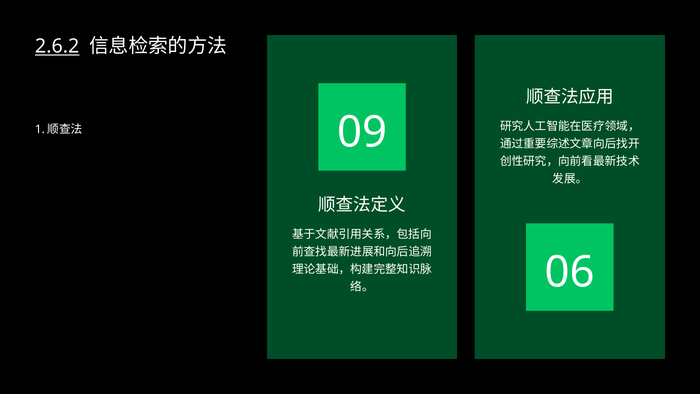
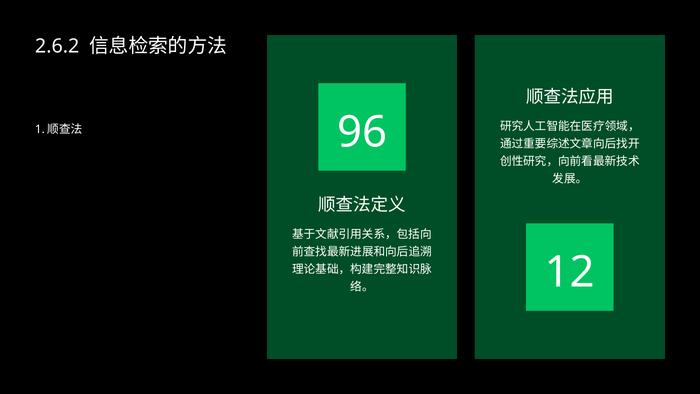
2.6.2 underline: present -> none
09: 09 -> 96
06: 06 -> 12
